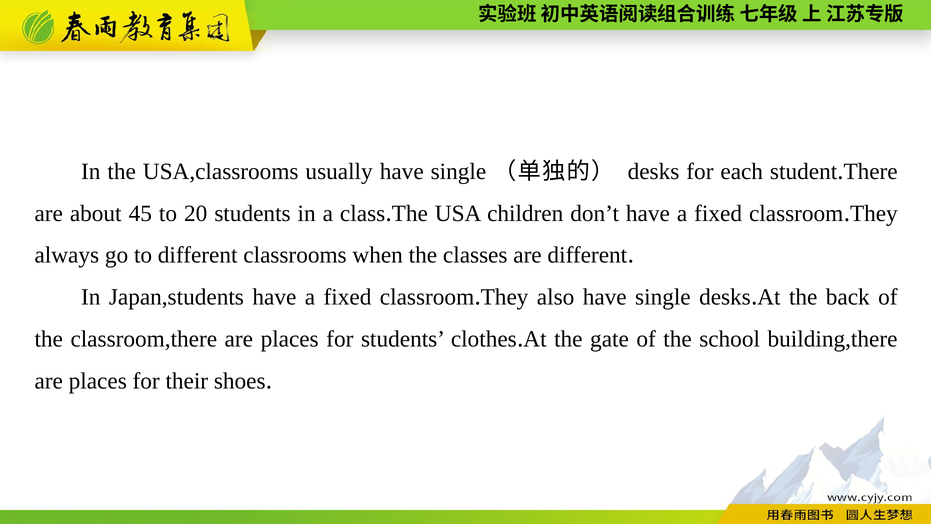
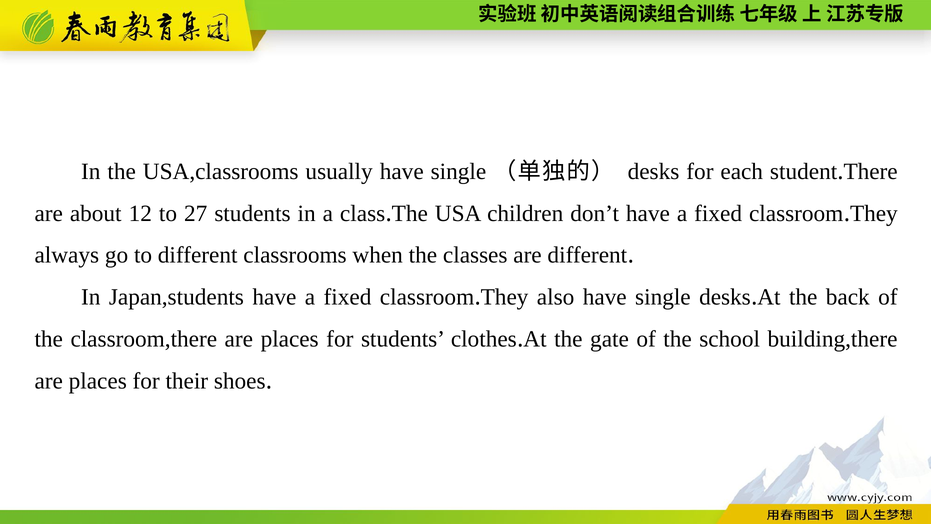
45: 45 -> 12
20: 20 -> 27
